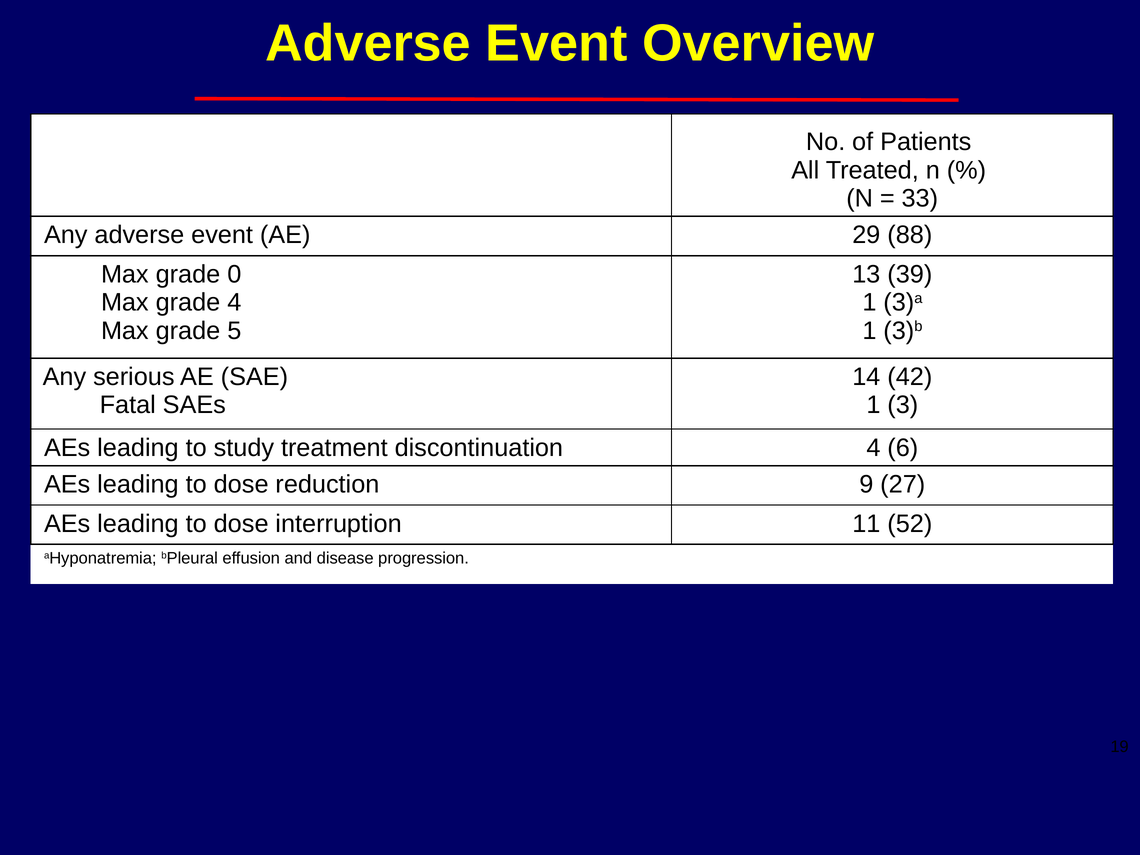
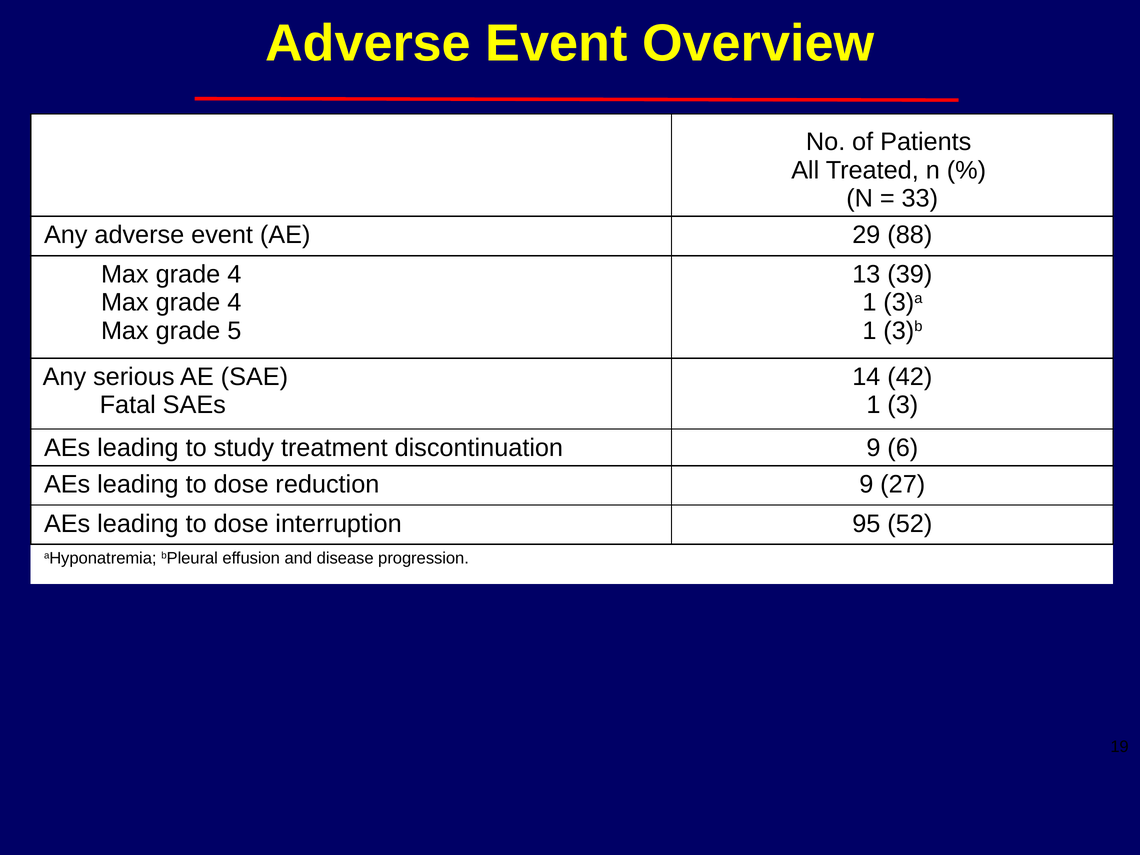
0 at (234, 274): 0 -> 4
discontinuation 4: 4 -> 9
11: 11 -> 95
